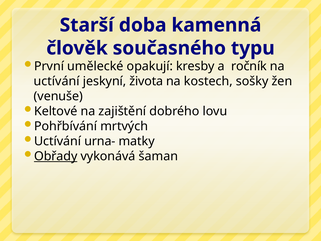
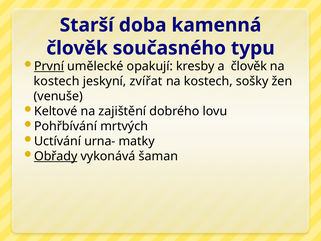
První underline: none -> present
a ročník: ročník -> člověk
uctívání at (57, 81): uctívání -> kostech
života: života -> zvířat
